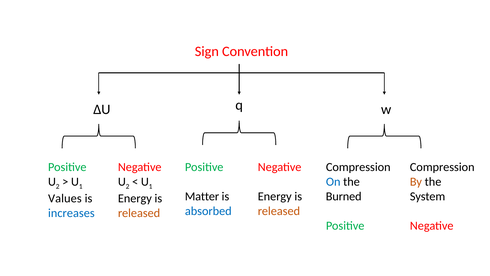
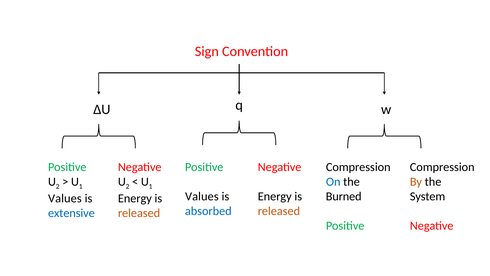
Matter at (202, 196): Matter -> Values
increases: increases -> extensive
